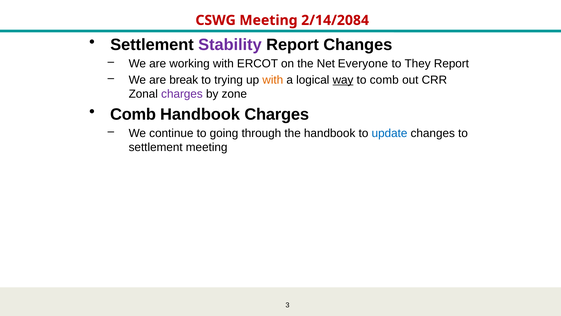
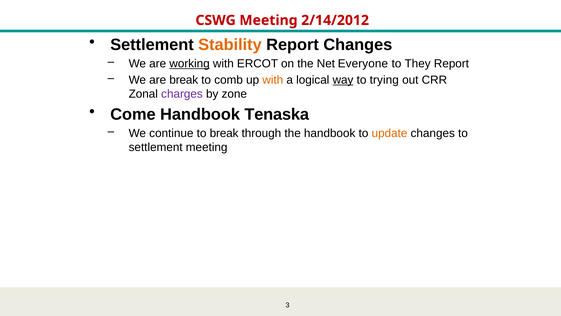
2/14/2084: 2/14/2084 -> 2/14/2012
Stability colour: purple -> orange
working underline: none -> present
trying: trying -> comb
to comb: comb -> trying
Comb at (133, 114): Comb -> Come
Handbook Charges: Charges -> Tenaska
to going: going -> break
update colour: blue -> orange
